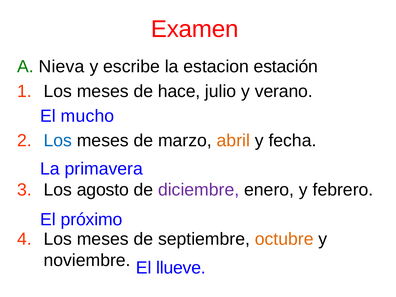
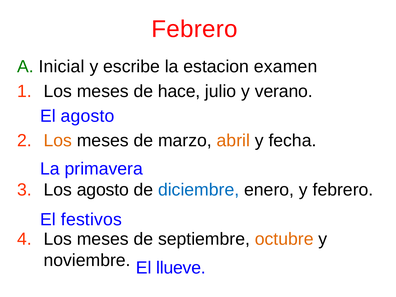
Examen at (195, 29): Examen -> Febrero
Nieva: Nieva -> Inicial
estación: estación -> examen
El mucho: mucho -> agosto
Los at (58, 141) colour: blue -> orange
diciembre colour: purple -> blue
próximo: próximo -> festivos
